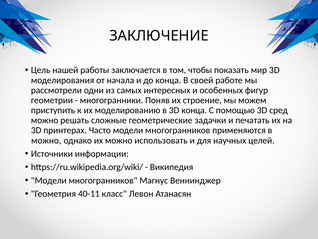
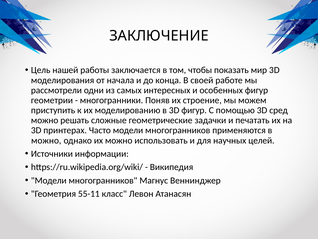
3D конца: конца -> фигур
40-11: 40-11 -> 55-11
